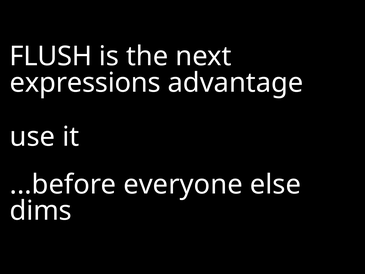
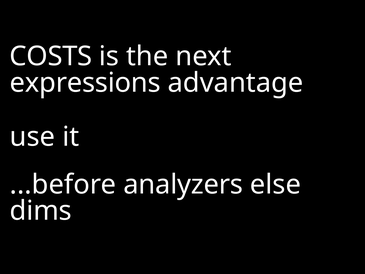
FLUSH: FLUSH -> COSTS
everyone: everyone -> analyzers
